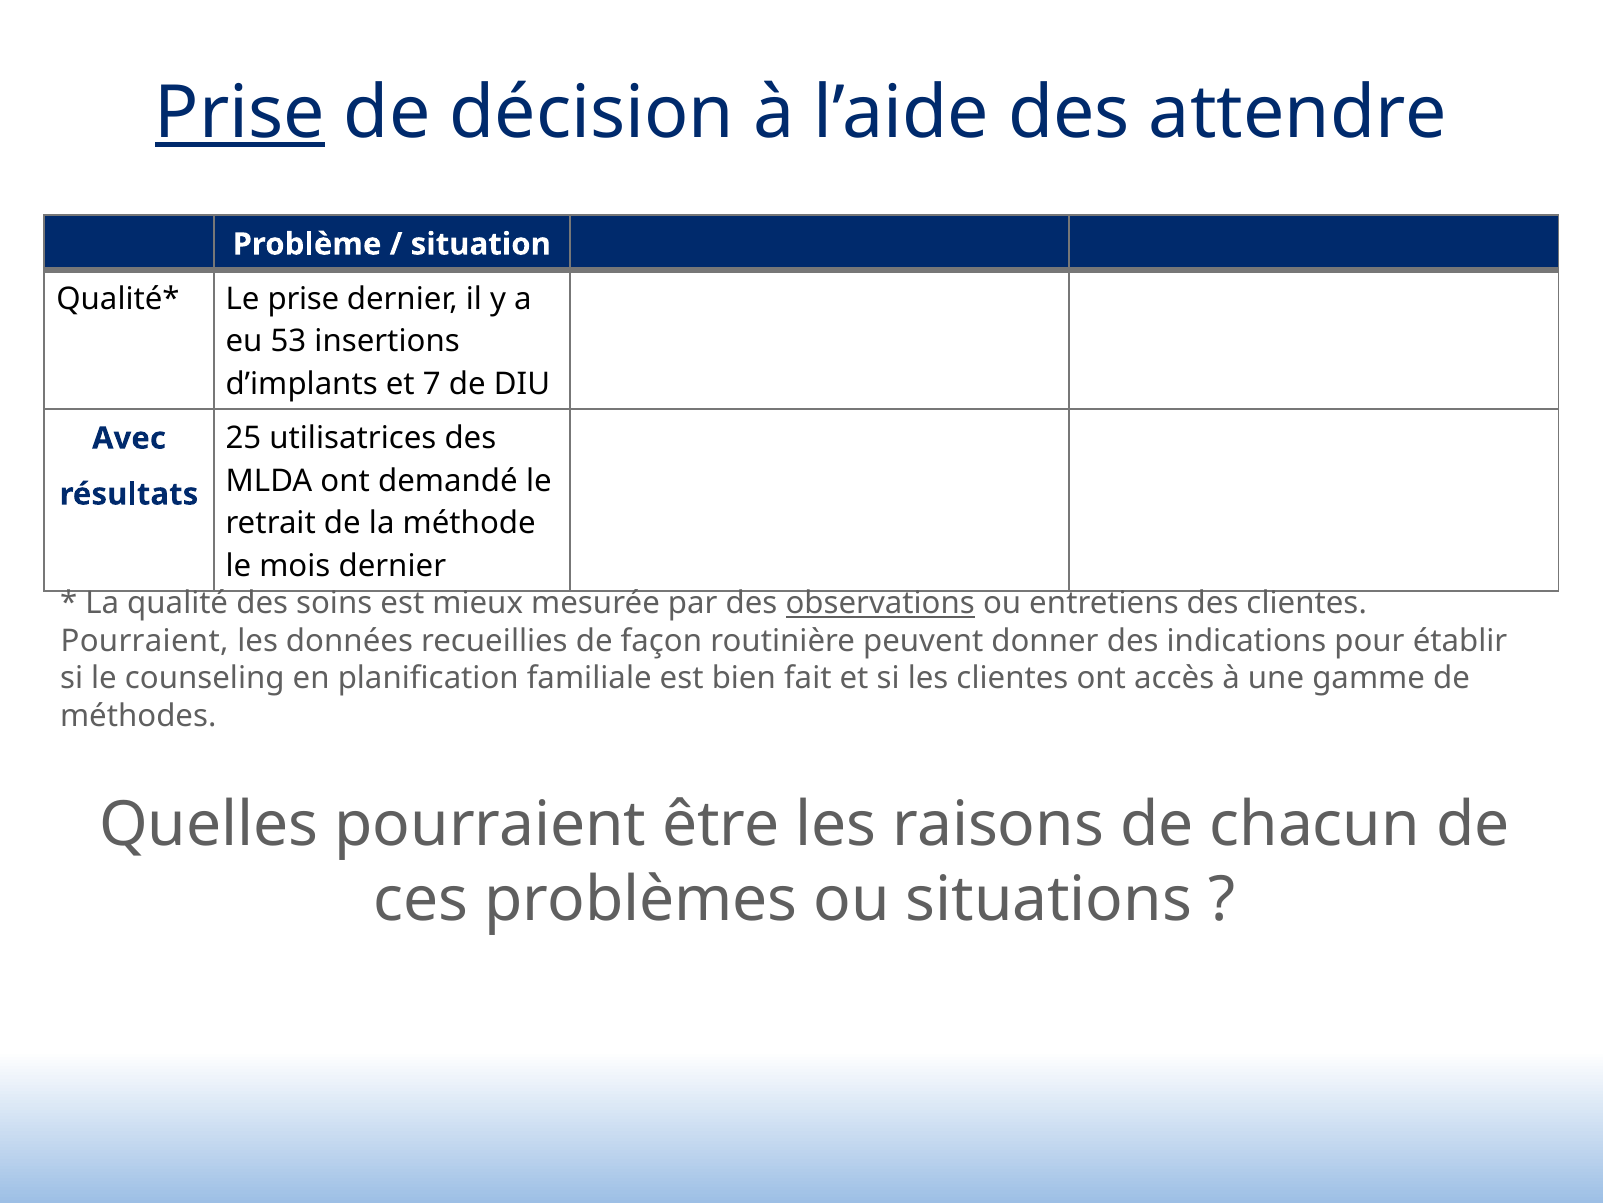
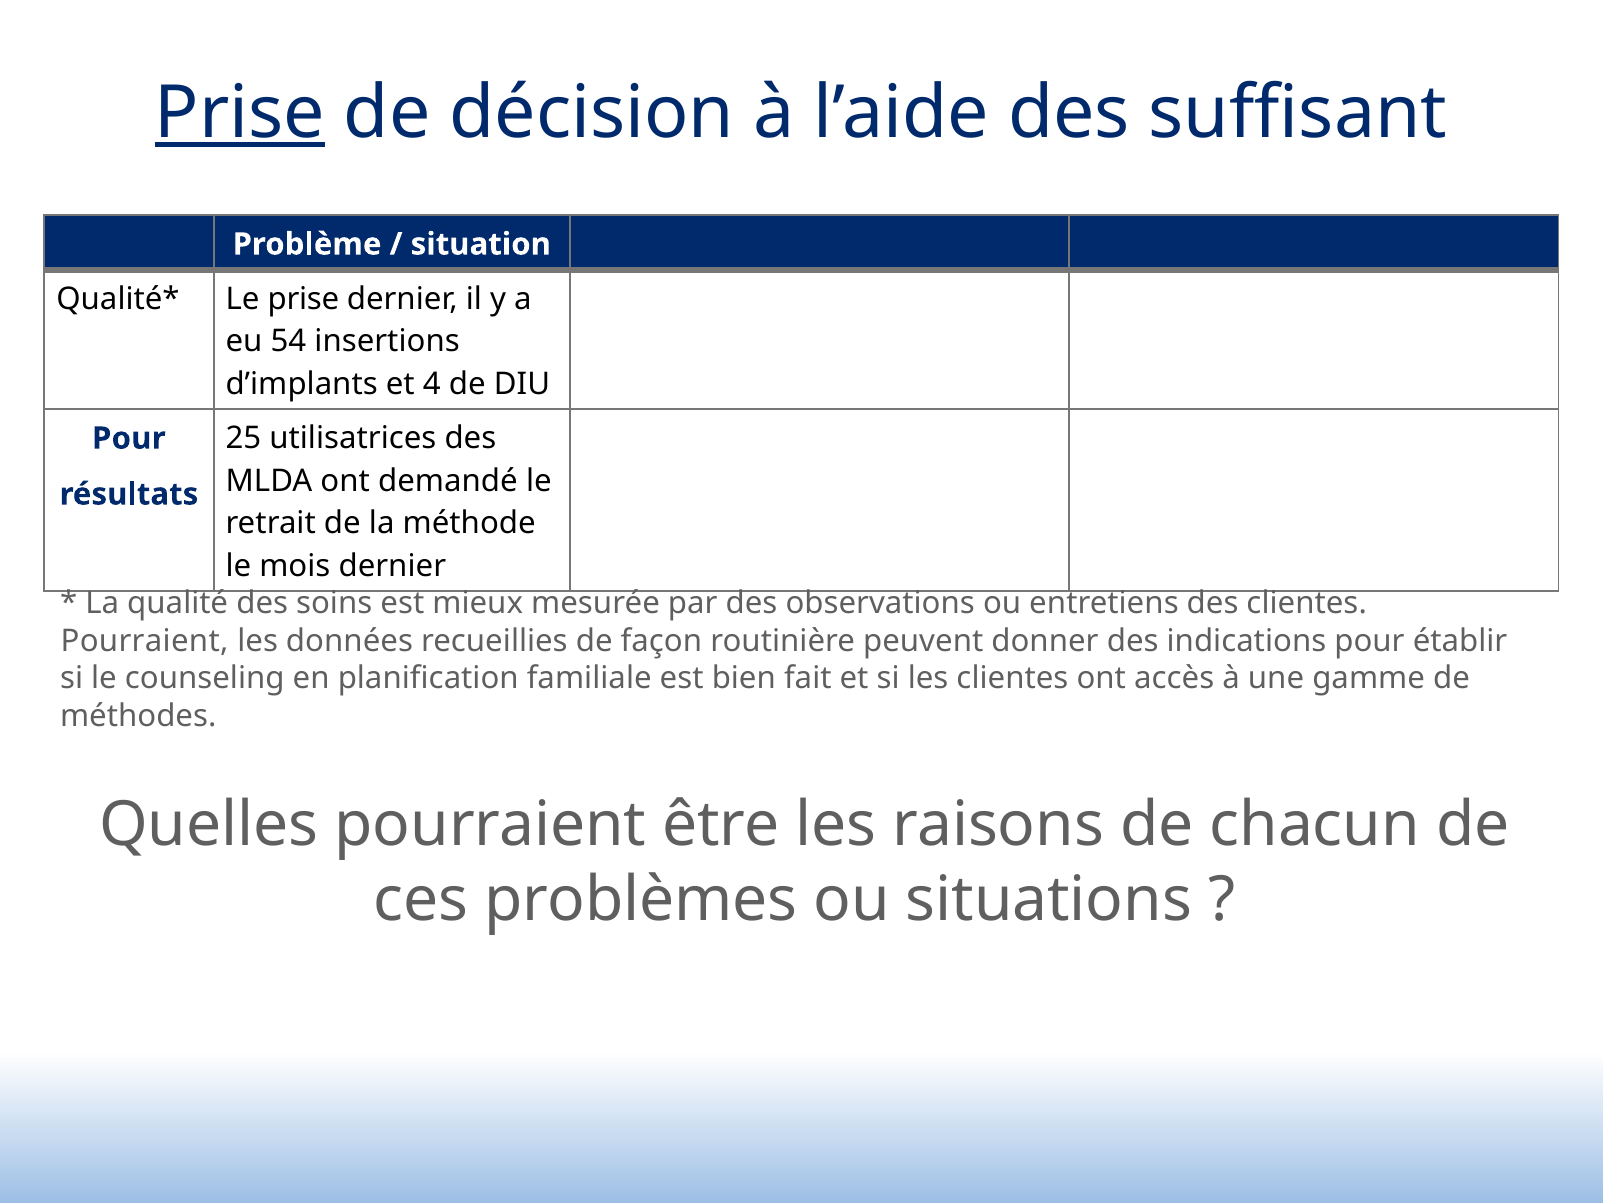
attendre: attendre -> suffisant
53: 53 -> 54
7: 7 -> 4
Avec at (129, 438): Avec -> Pour
observations underline: present -> none
